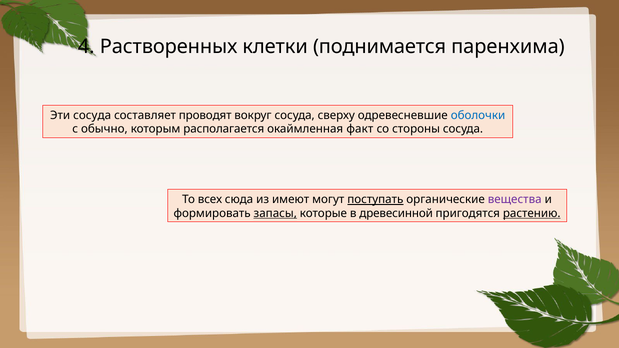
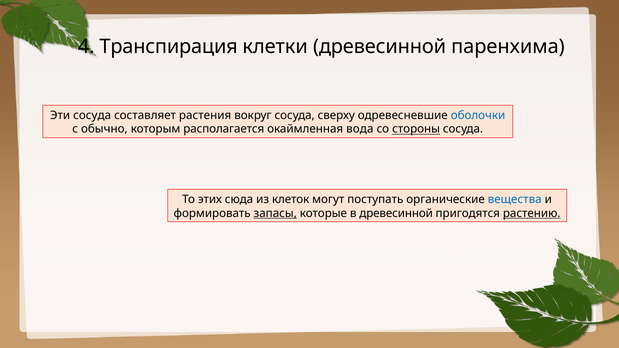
Растворенных: Растворенных -> Транспирация
клетки поднимается: поднимается -> древесинной
проводят: проводят -> растения
факт: факт -> вода
стороны underline: none -> present
всех: всех -> этих
имеют: имеют -> клеток
поступать underline: present -> none
вещества colour: purple -> blue
